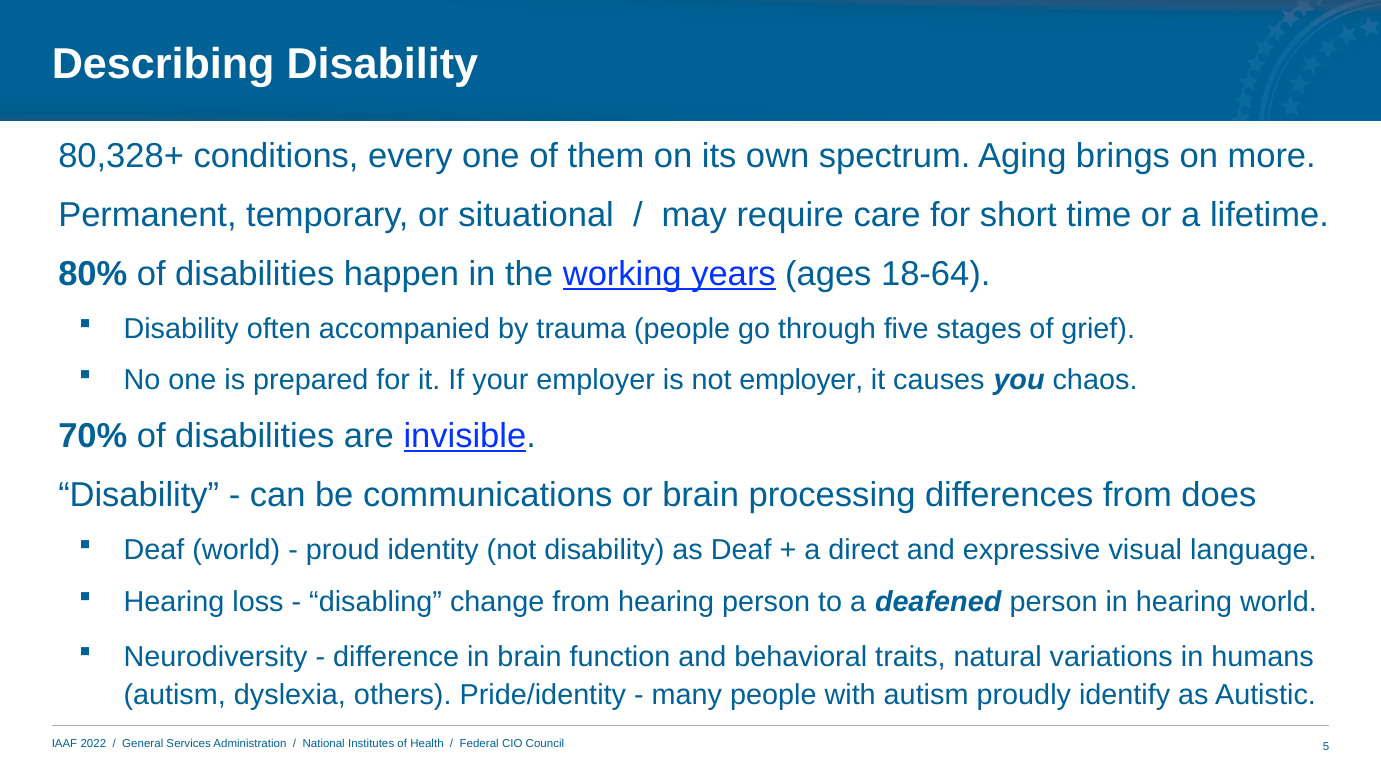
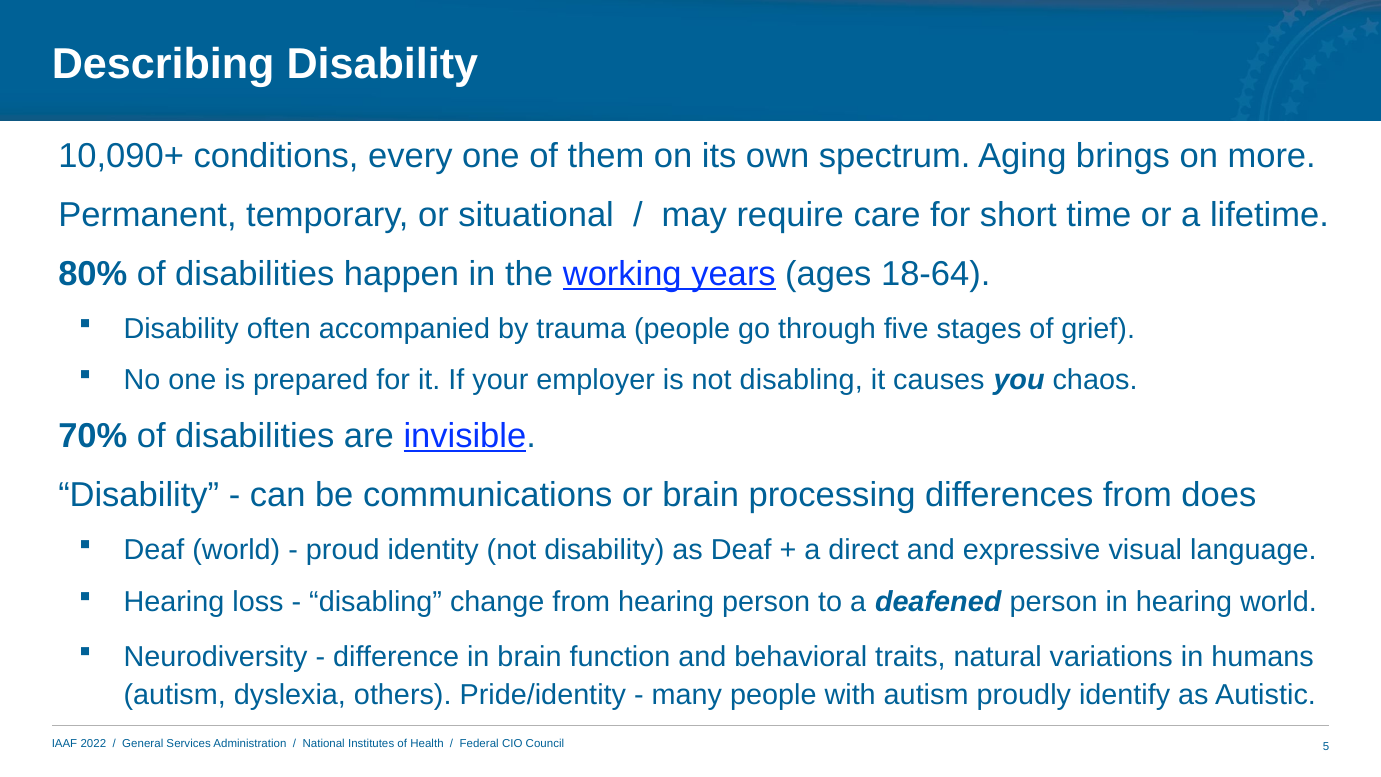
80,328+: 80,328+ -> 10,090+
not employer: employer -> disabling
